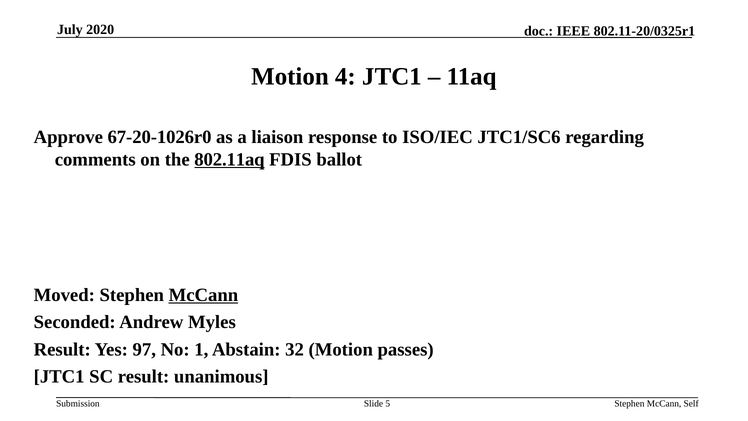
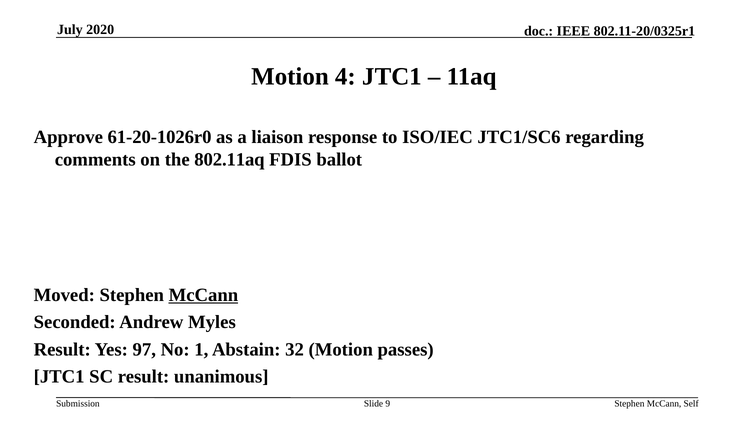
67-20-1026r0: 67-20-1026r0 -> 61-20-1026r0
802.11aq underline: present -> none
5: 5 -> 9
